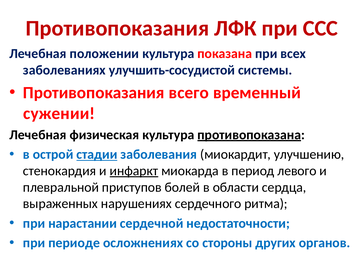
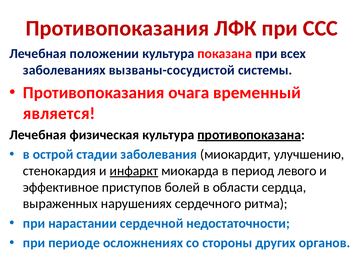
улучшить-сосудистой: улучшить-сосудистой -> вызваны-сосудистой
всего: всего -> очага
сужении: сужении -> является
стадии underline: present -> none
плевральной: плевральной -> эффективное
